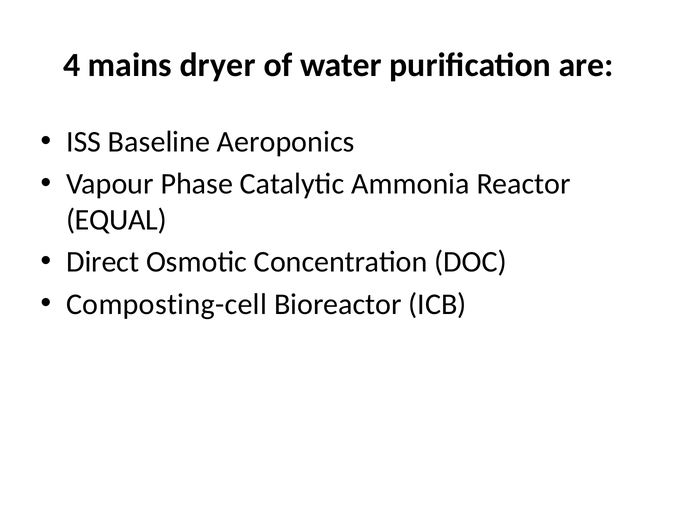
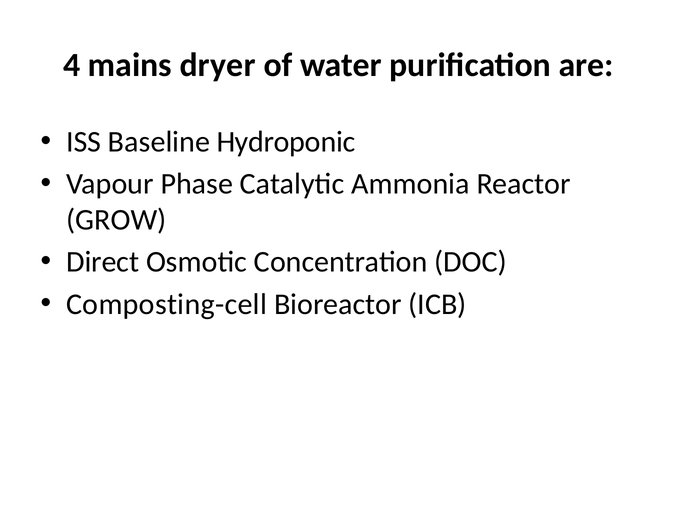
Aeroponics: Aeroponics -> Hydroponic
EQUAL: EQUAL -> GROW
